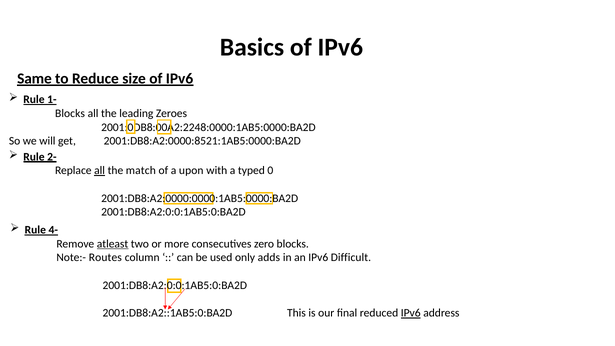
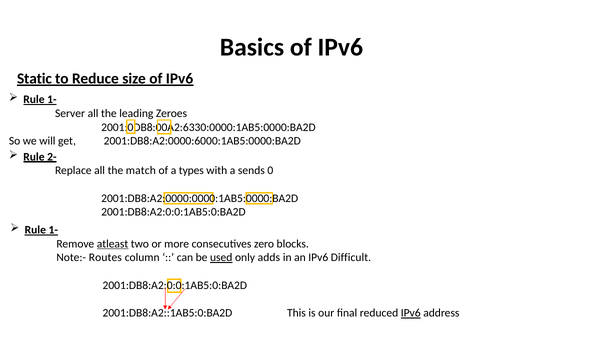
Same: Same -> Static
Blocks at (70, 113): Blocks -> Server
2001:0DB8:00A2:2248:0000:1AB5:0000:BA2D: 2001:0DB8:00A2:2248:0000:1AB5:0000:BA2D -> 2001:0DB8:00A2:6330:0000:1AB5:0000:BA2D
2001:DB8:A2:0000:8521:1AB5:0000:BA2D: 2001:DB8:A2:0000:8521:1AB5:0000:BA2D -> 2001:DB8:A2:0000:6000:1AB5:0000:BA2D
all at (100, 171) underline: present -> none
upon: upon -> types
typed: typed -> sends
4- at (53, 230): 4- -> 1-
used underline: none -> present
